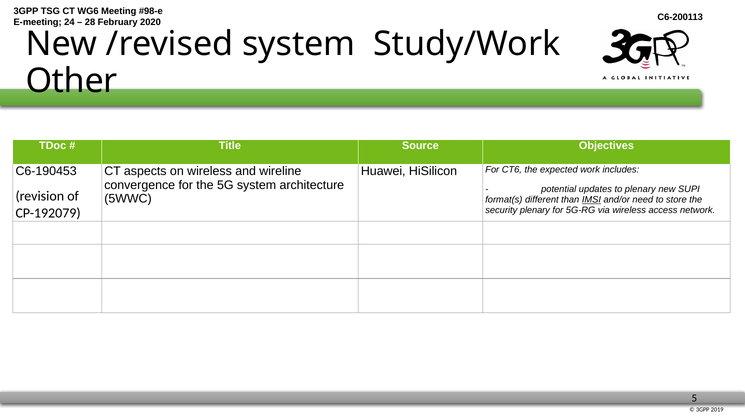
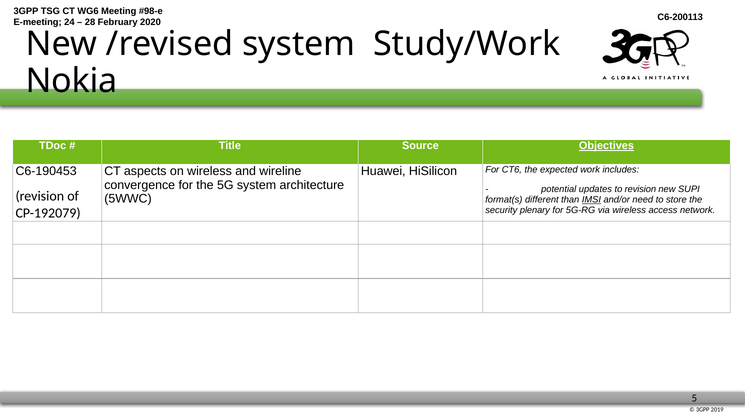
Other: Other -> Nokia
Objectives underline: none -> present
to plenary: plenary -> revision
